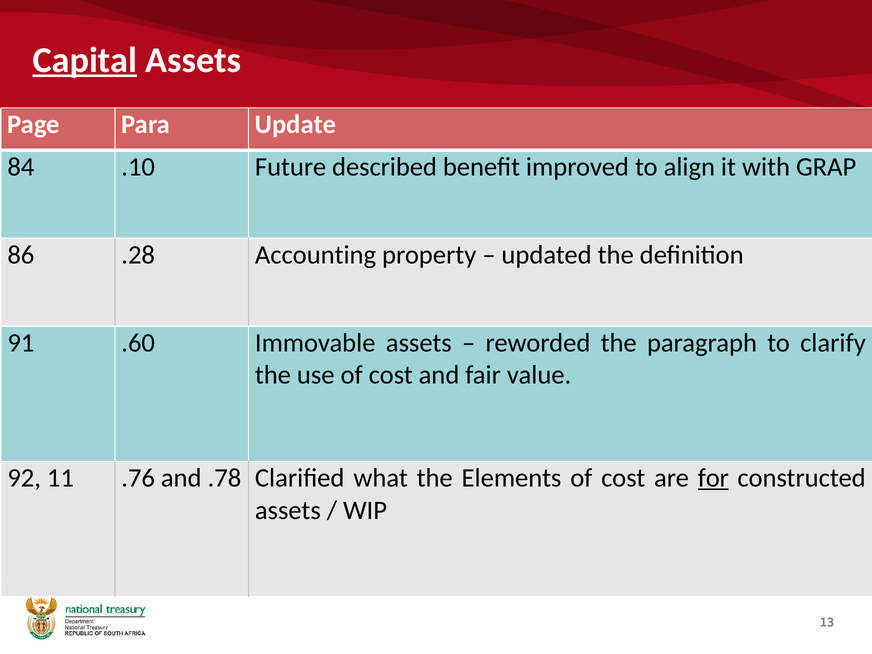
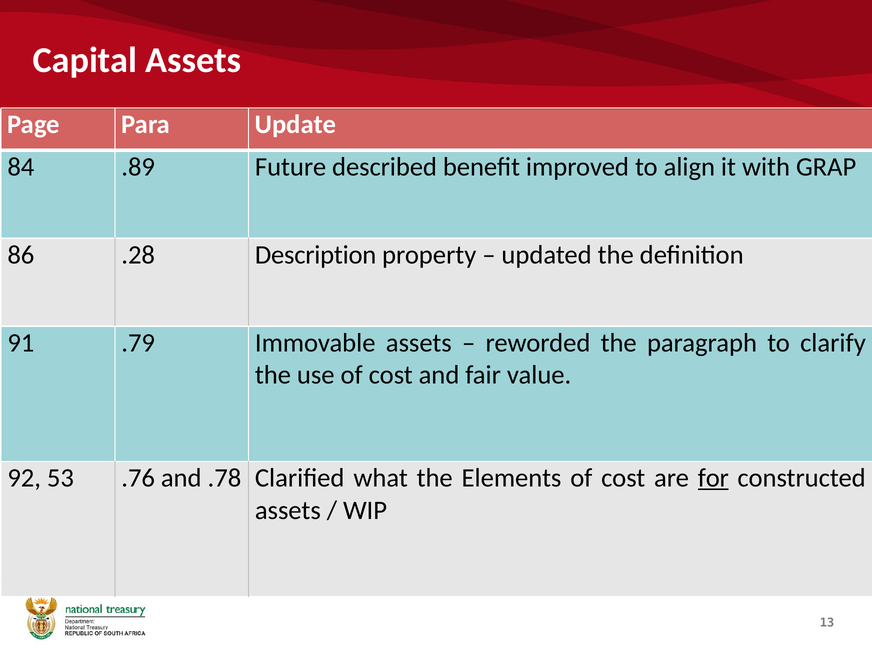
Capital underline: present -> none
.10: .10 -> .89
Accounting: Accounting -> Description
.60: .60 -> .79
11: 11 -> 53
